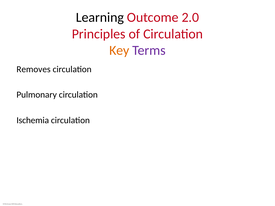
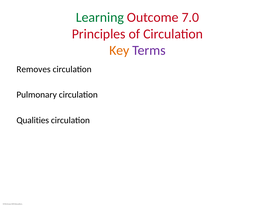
Learning colour: black -> green
2.0: 2.0 -> 7.0
Ischemia: Ischemia -> Qualities
